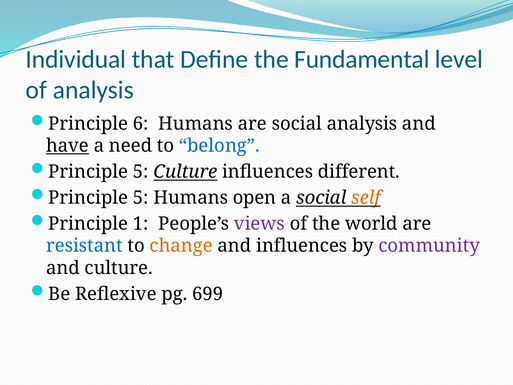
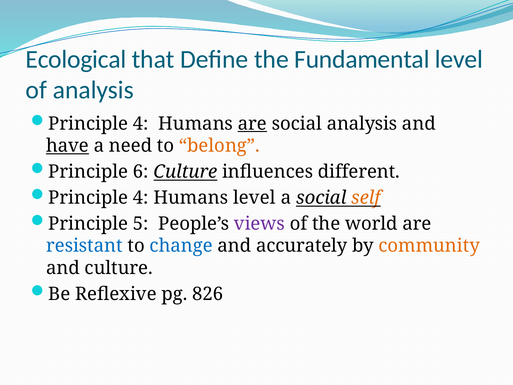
Individual: Individual -> Ecological
6 at (141, 124): 6 -> 4
are at (252, 124) underline: none -> present
belong colour: blue -> orange
5 at (141, 172): 5 -> 6
5 at (141, 198): 5 -> 4
Humans open: open -> level
1: 1 -> 5
change colour: orange -> blue
and influences: influences -> accurately
community colour: purple -> orange
699: 699 -> 826
